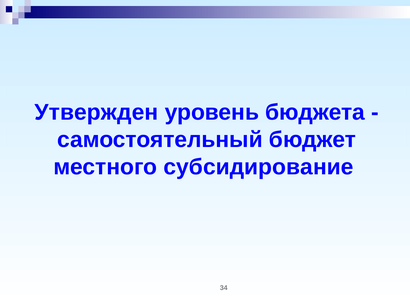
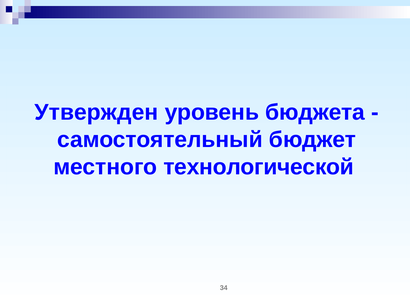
субсидирование: субсидирование -> технологической
